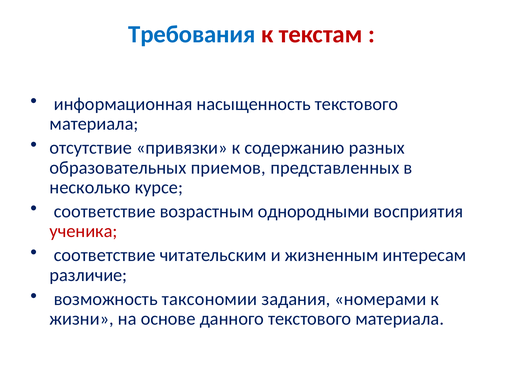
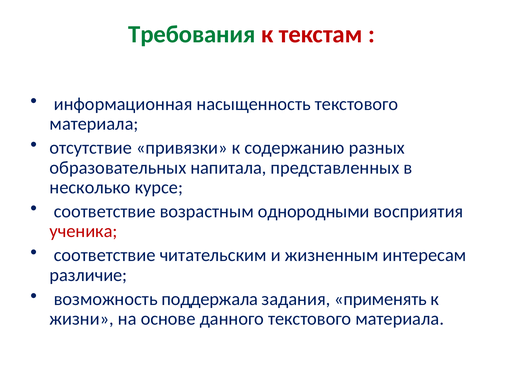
Требования colour: blue -> green
приемов: приемов -> напитала
таксономии: таксономии -> поддержала
номерами: номерами -> применять
